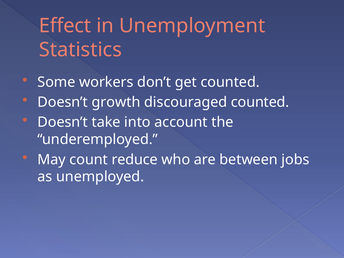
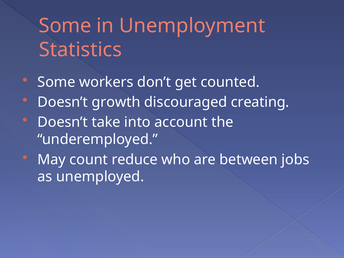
Effect at (65, 26): Effect -> Some
discouraged counted: counted -> creating
